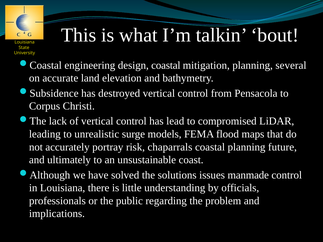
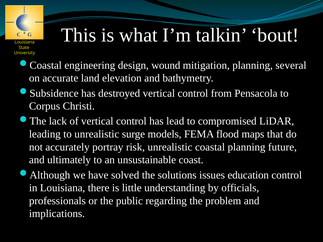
design coastal: coastal -> wound
risk chaparrals: chaparrals -> unrealistic
manmade: manmade -> education
